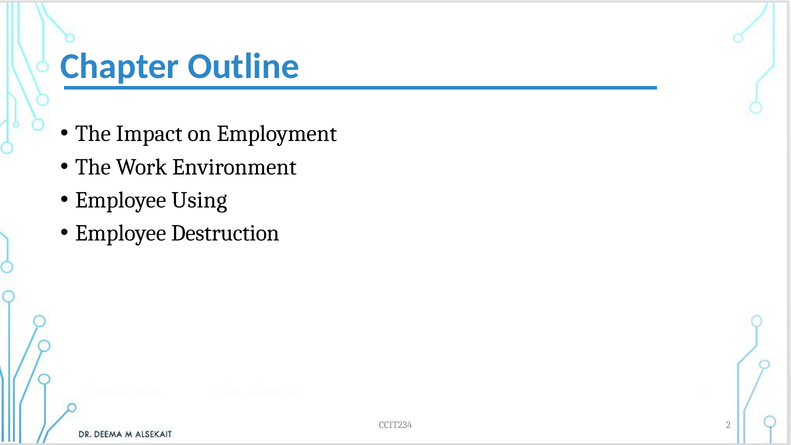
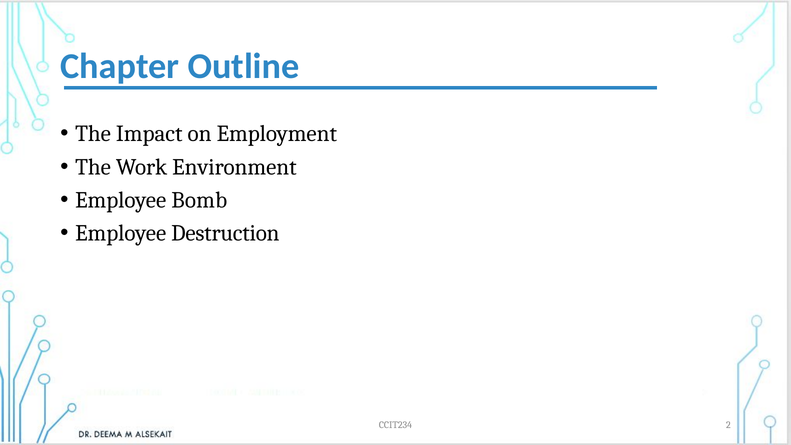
Using: Using -> Bomb
